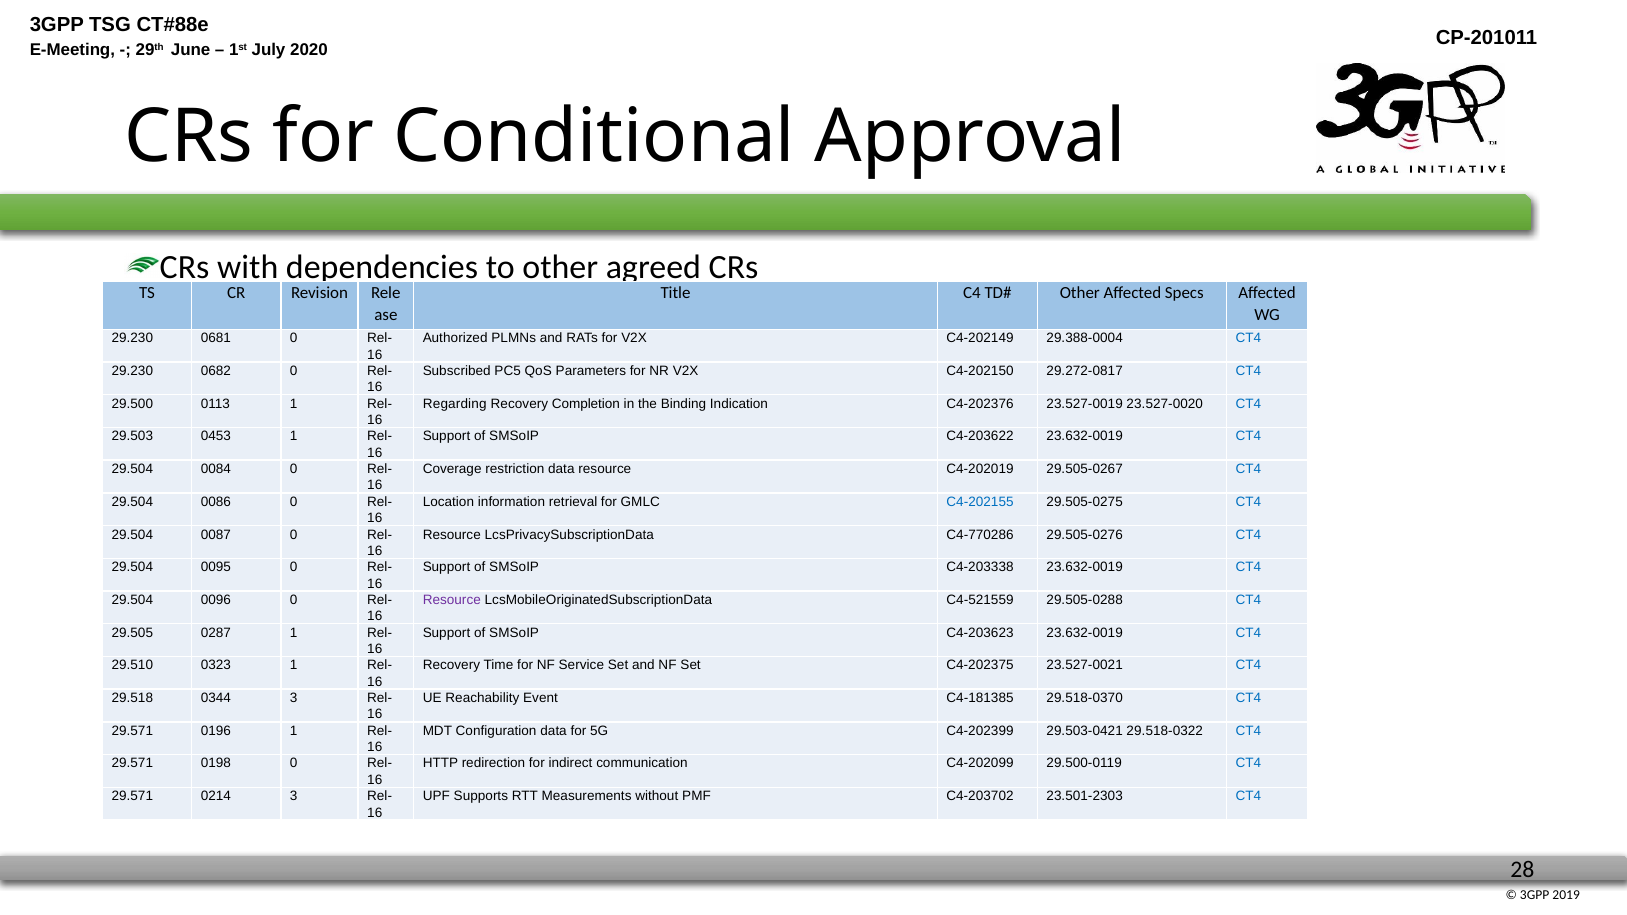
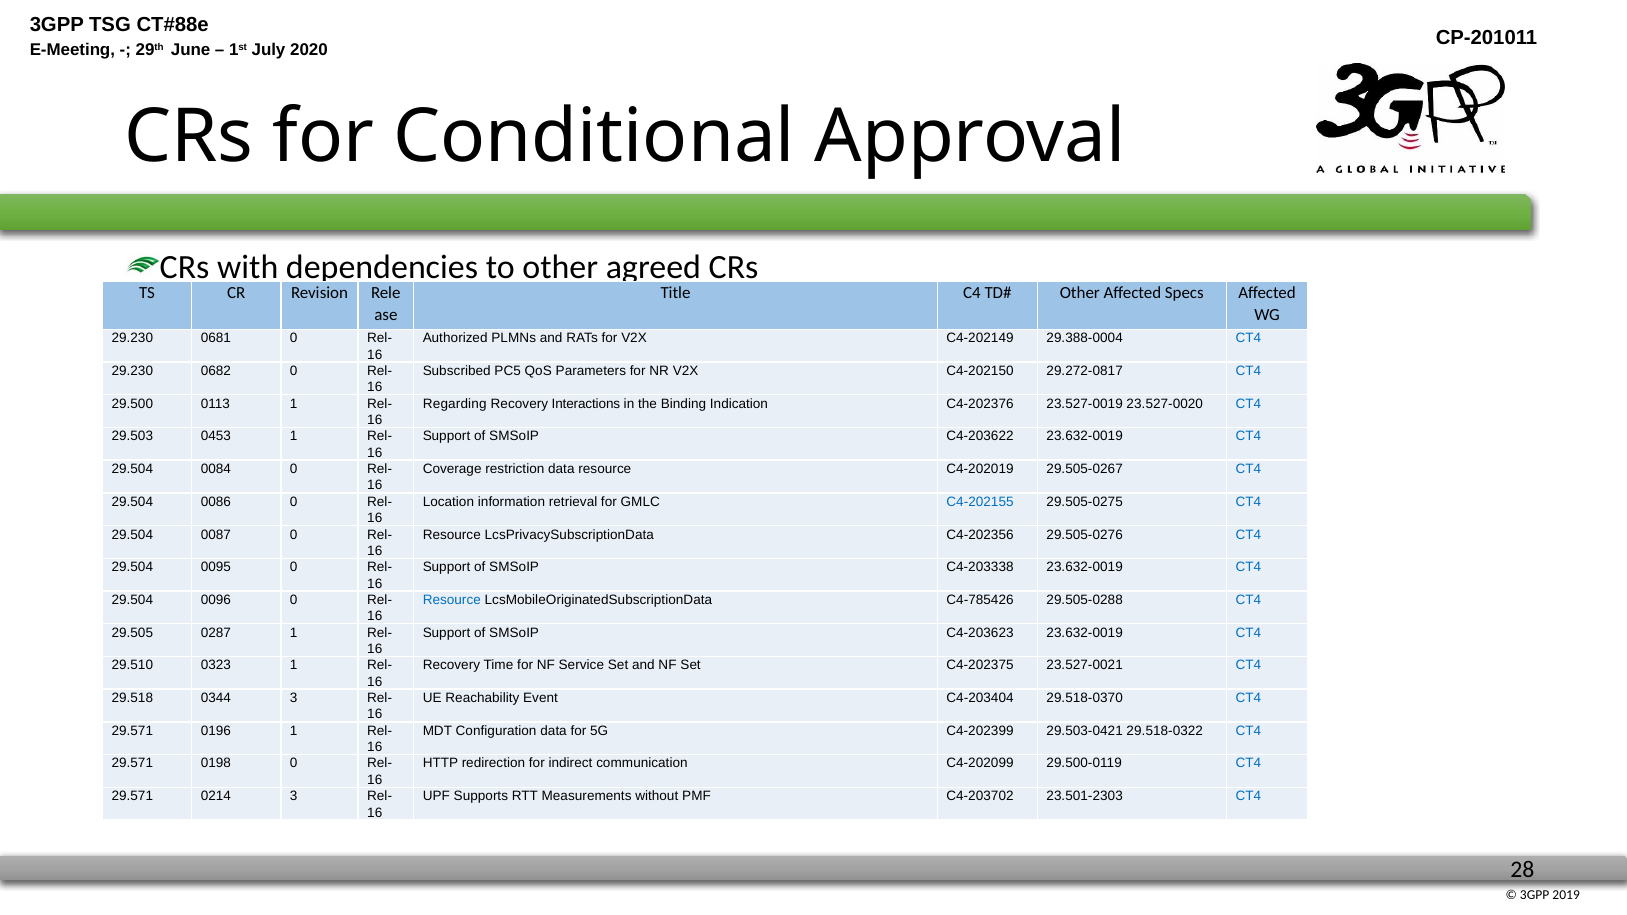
Completion: Completion -> Interactions
C4-770286: C4-770286 -> C4-202356
Resource at (452, 600) colour: purple -> blue
C4-521559: C4-521559 -> C4-785426
C4-181385: C4-181385 -> C4-203404
